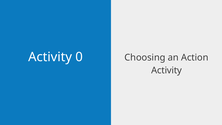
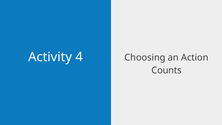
0: 0 -> 4
Activity at (167, 70): Activity -> Counts
